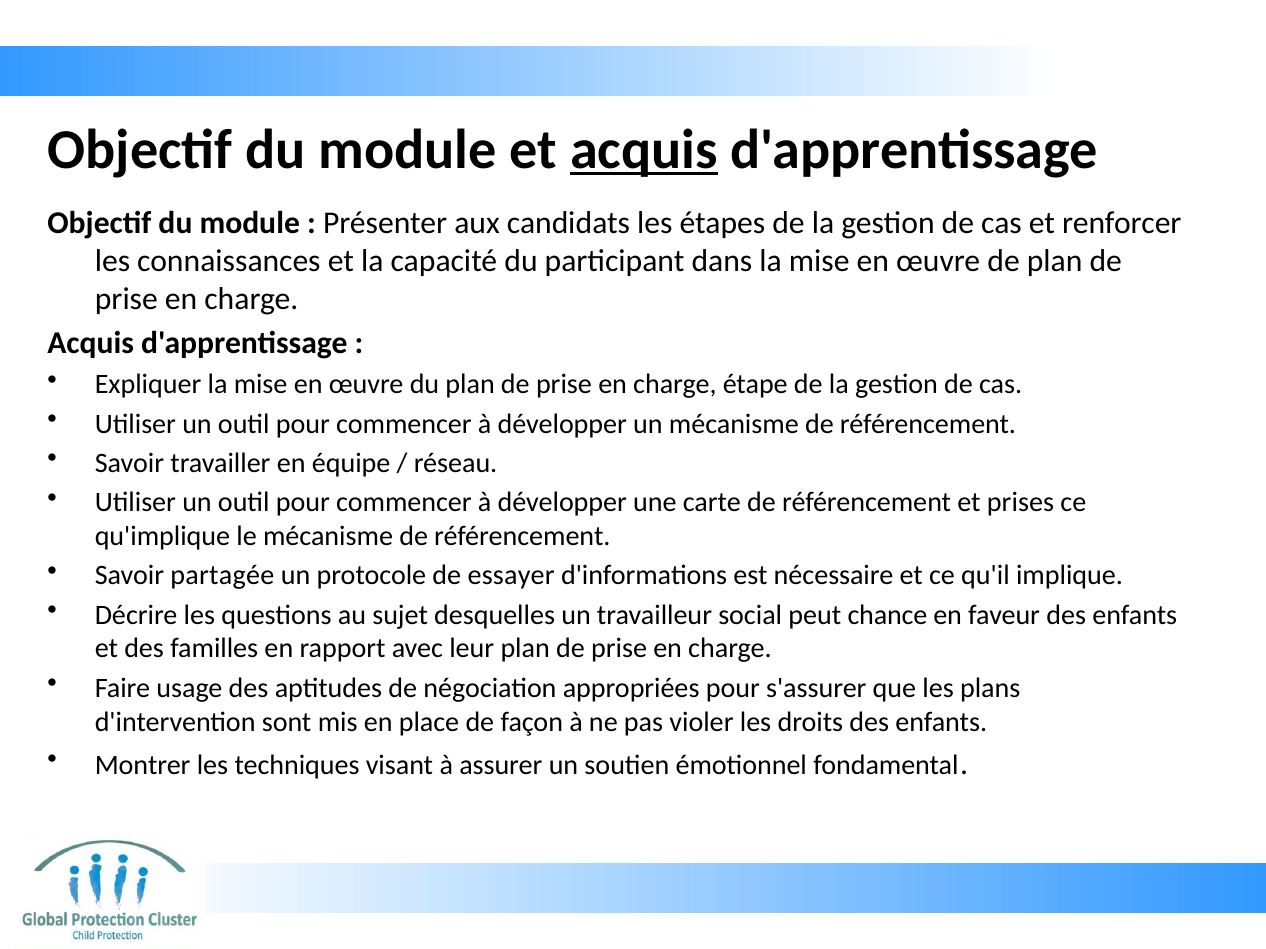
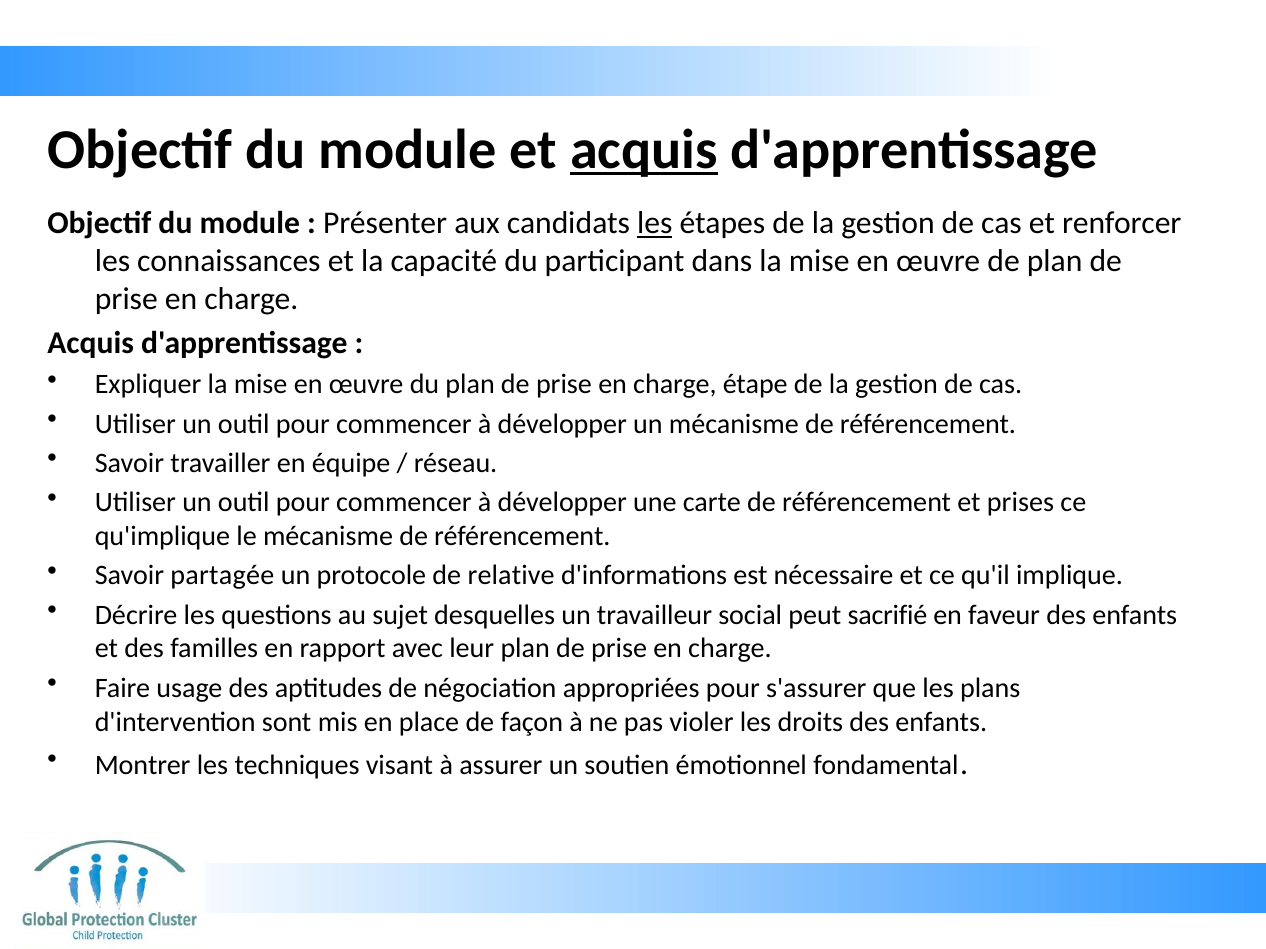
les at (655, 223) underline: none -> present
essayer: essayer -> relative
chance: chance -> sacrifié
